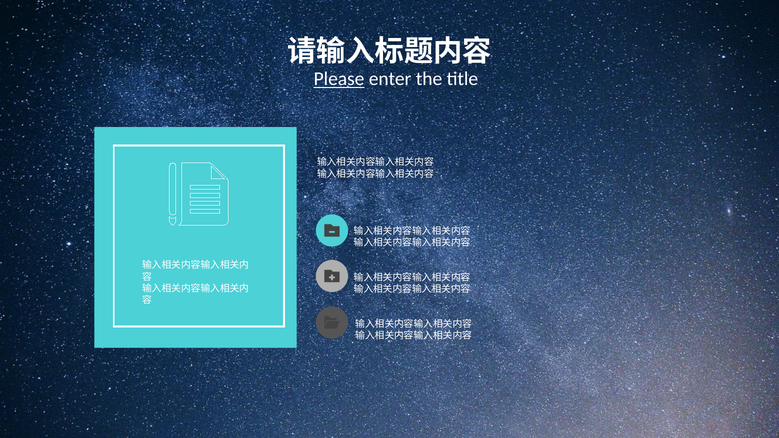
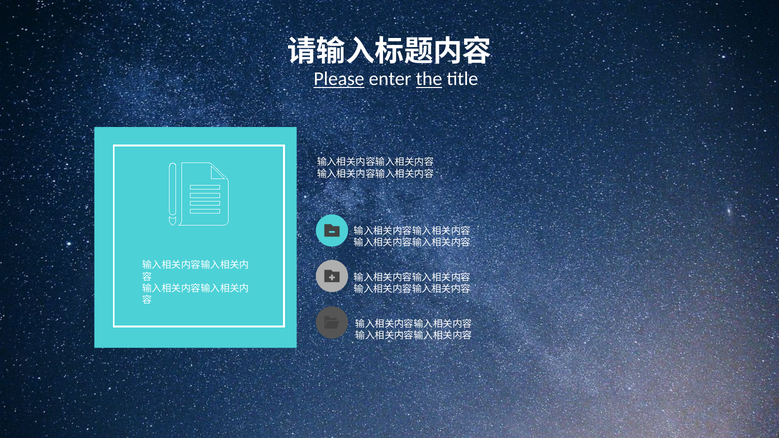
the underline: none -> present
